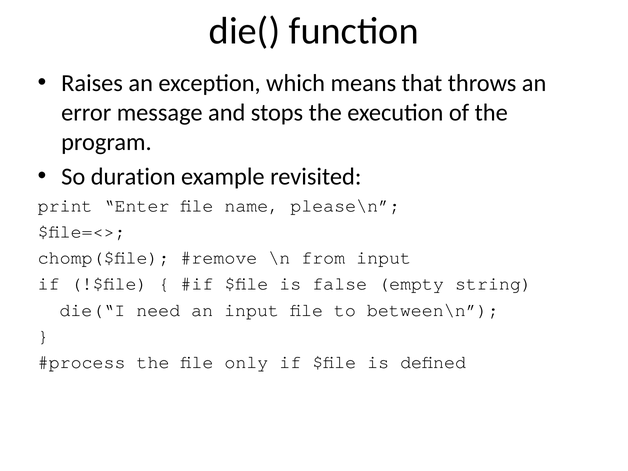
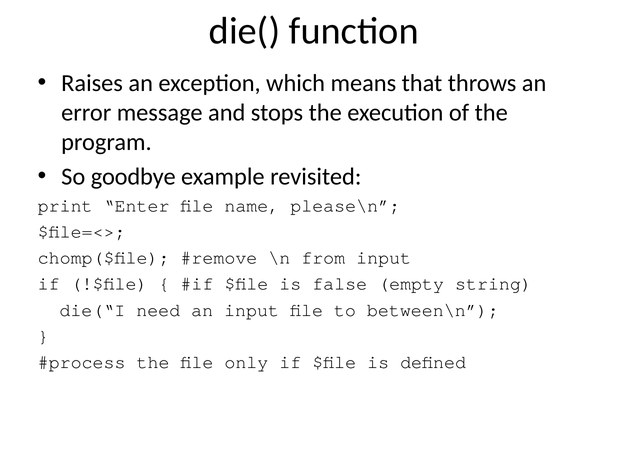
duration: duration -> goodbye
